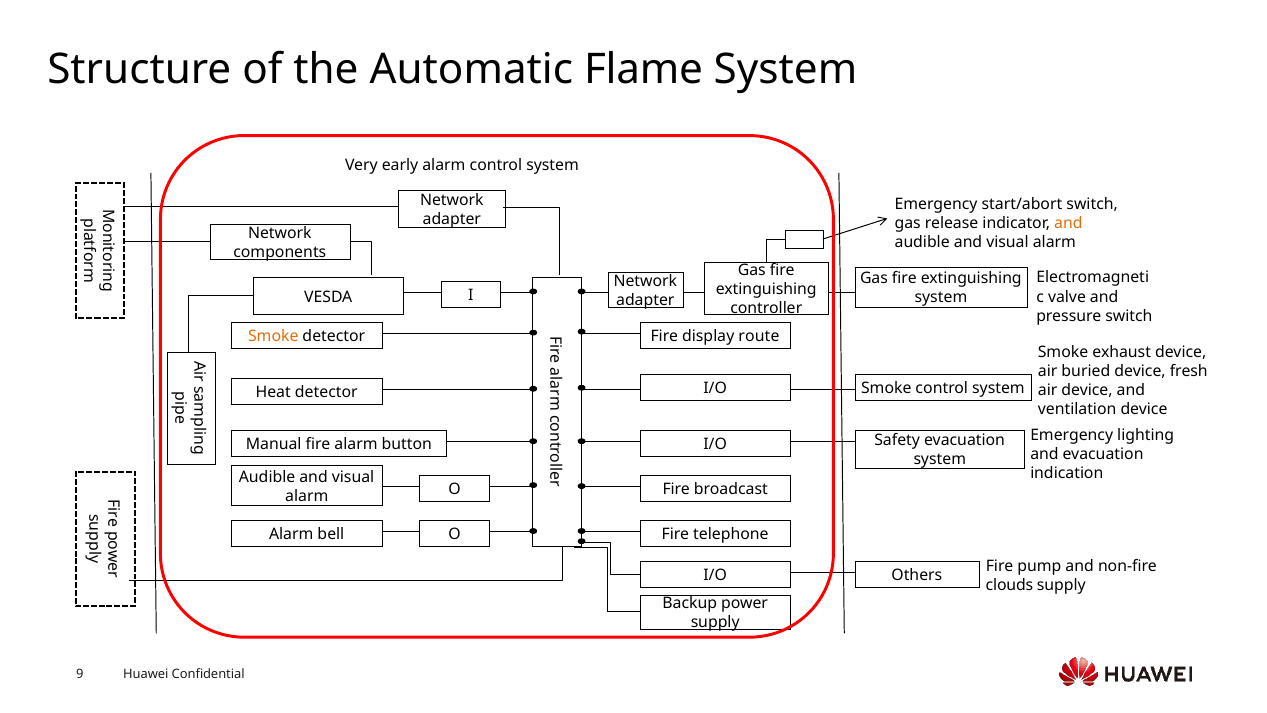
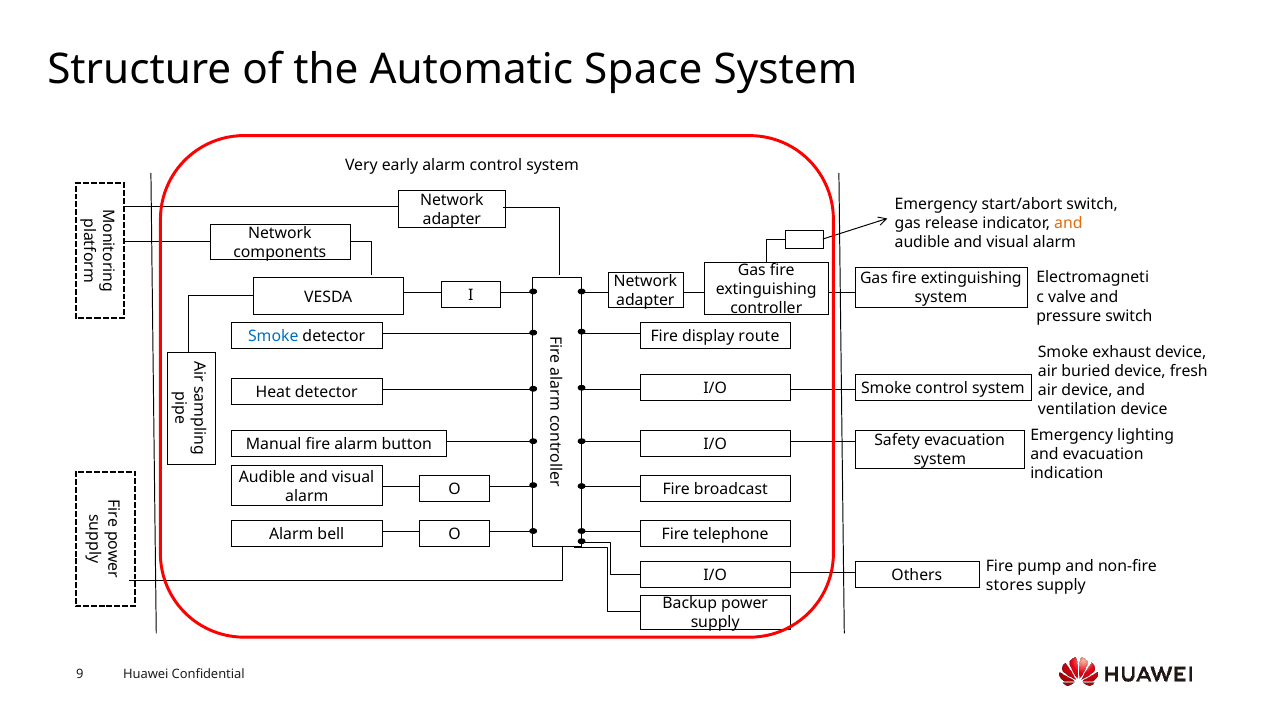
Flame: Flame -> Space
Smoke at (273, 336) colour: orange -> blue
clouds: clouds -> stores
